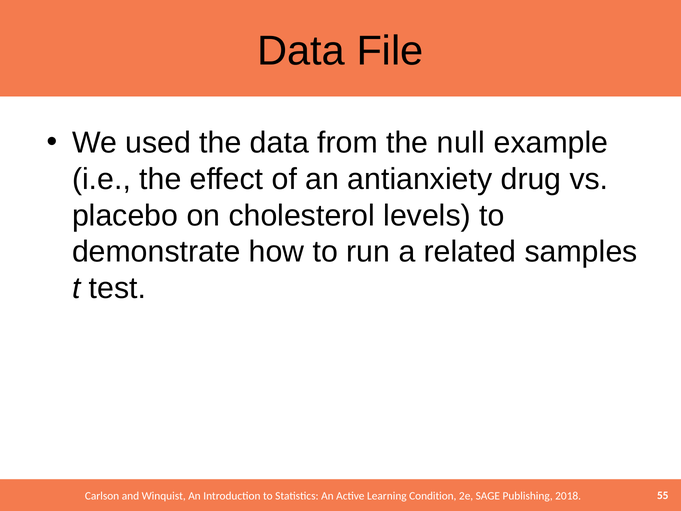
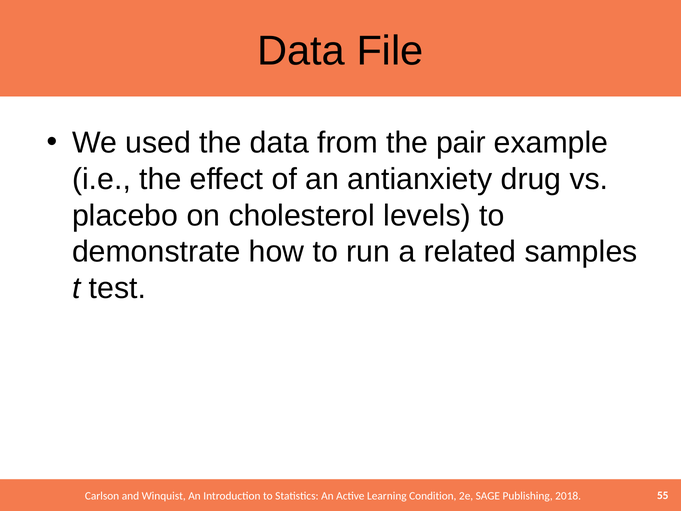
null: null -> pair
